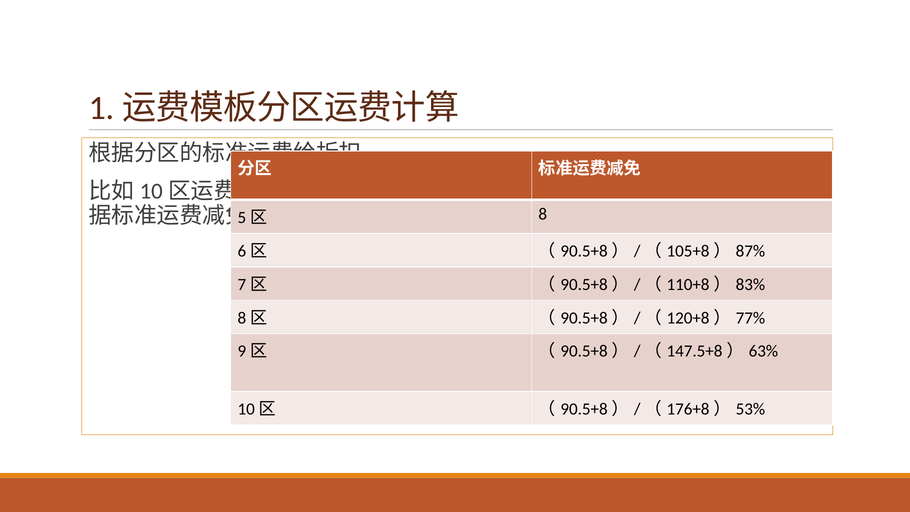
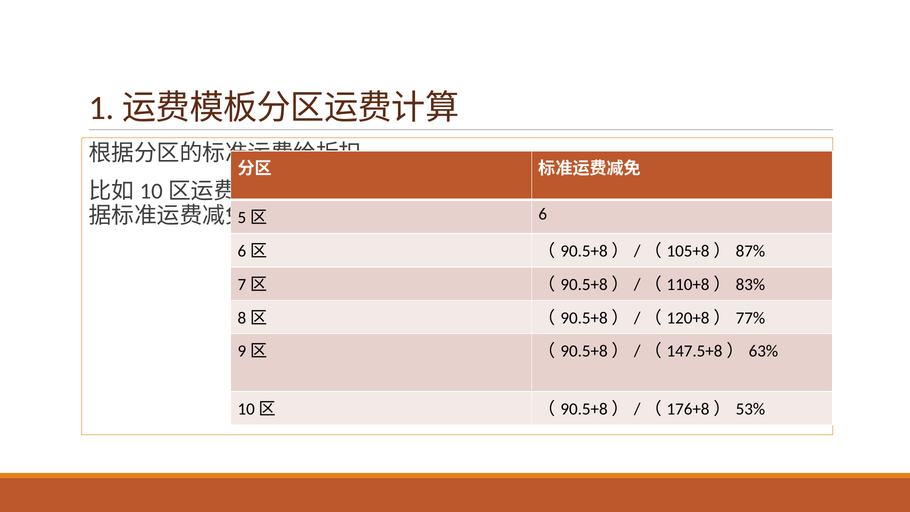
8: 8 -> 6
